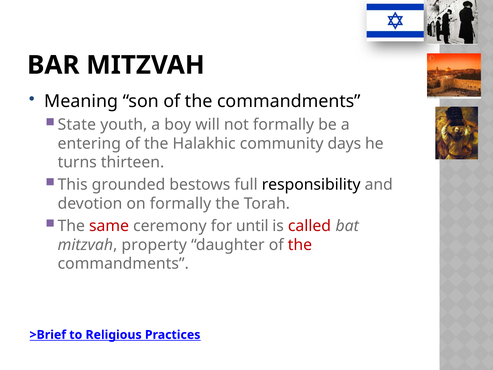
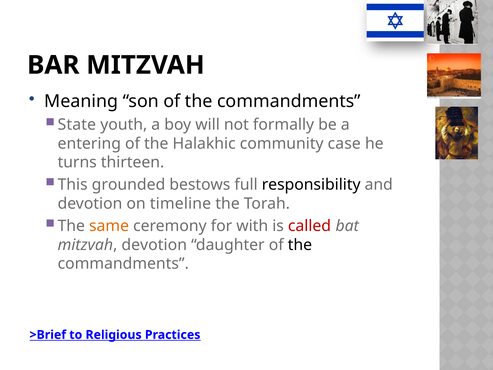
days: days -> case
on formally: formally -> timeline
same colour: red -> orange
until: until -> with
mitzvah property: property -> devotion
the at (300, 245) colour: red -> black
